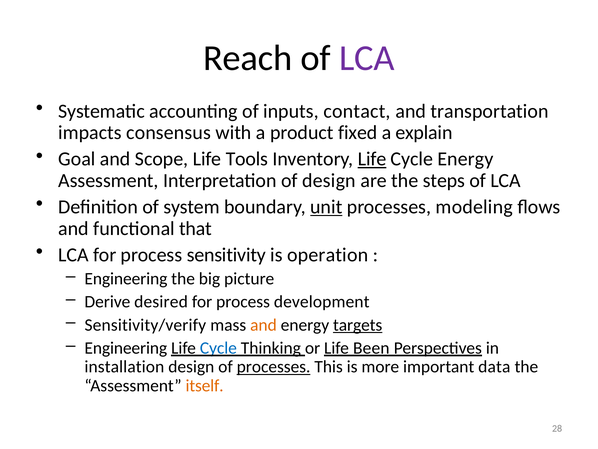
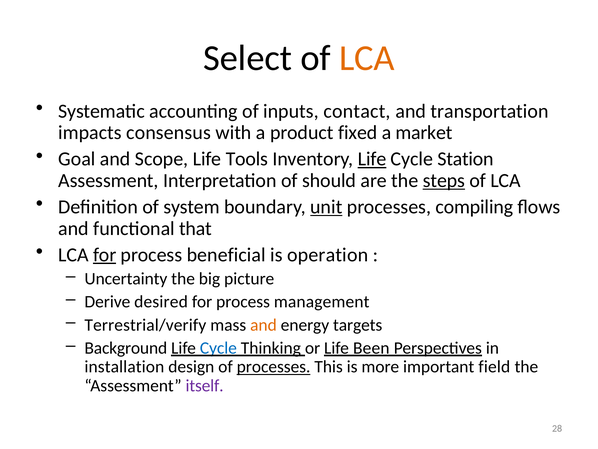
Reach: Reach -> Select
LCA at (367, 58) colour: purple -> orange
explain: explain -> market
Cycle Energy: Energy -> Station
of design: design -> should
steps underline: none -> present
modeling: modeling -> compiling
for at (105, 254) underline: none -> present
sensitivity: sensitivity -> beneficial
Engineering at (126, 279): Engineering -> Uncertainty
development: development -> management
Sensitivity/verify: Sensitivity/verify -> Terrestrial/verify
targets underline: present -> none
Engineering at (126, 348): Engineering -> Background
data: data -> field
itself colour: orange -> purple
